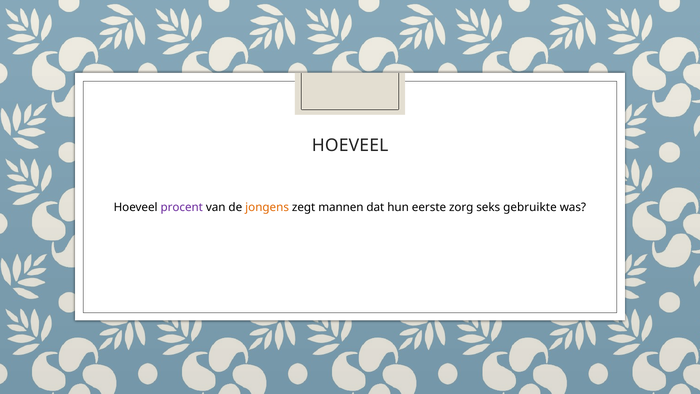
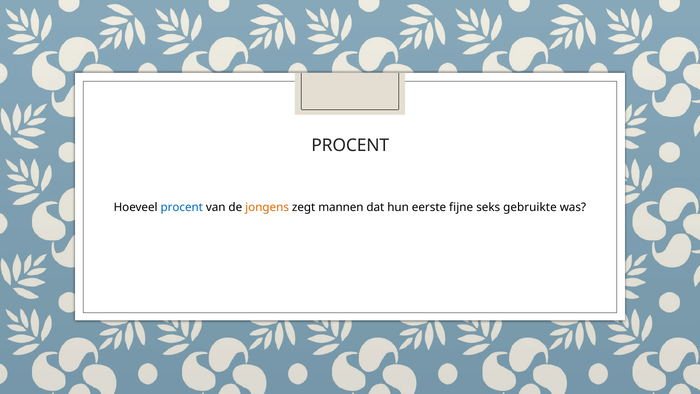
HOEVEEL at (350, 145): HOEVEEL -> PROCENT
procent at (182, 207) colour: purple -> blue
zorg: zorg -> fijne
